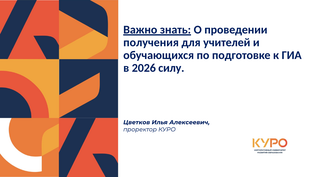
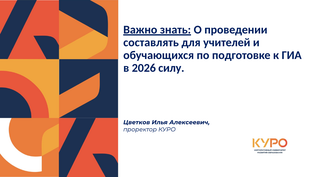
получения: получения -> составлять
